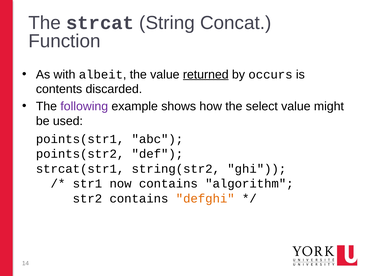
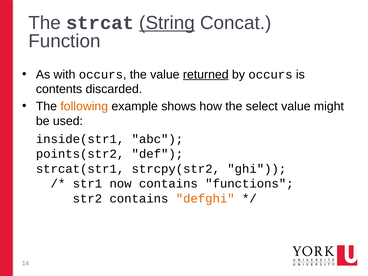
String underline: none -> present
with albeit: albeit -> occurs
following colour: purple -> orange
points(str1: points(str1 -> inside(str1
string(str2: string(str2 -> strcpy(str2
algorithm: algorithm -> functions
